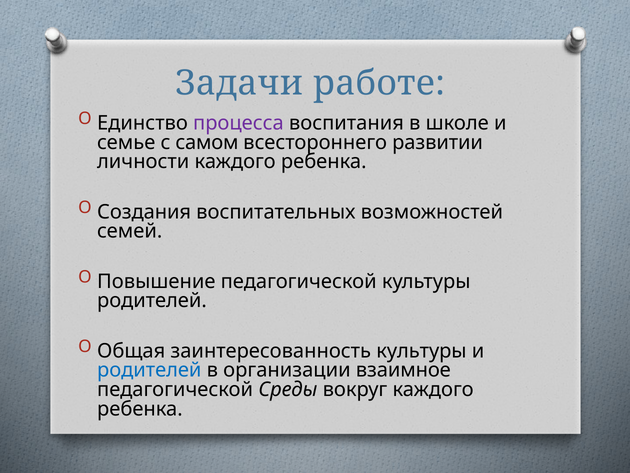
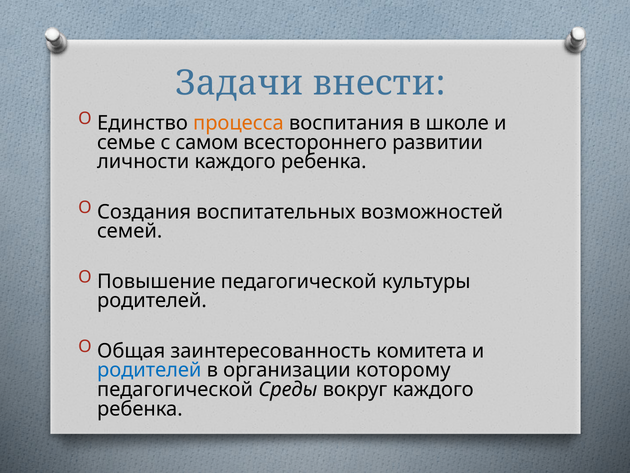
работе: работе -> внести
процесса colour: purple -> orange
заинтересованность культуры: культуры -> комитета
взаимное: взаимное -> которому
